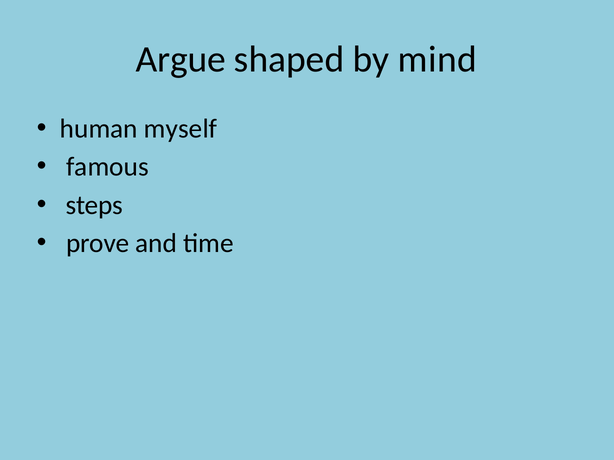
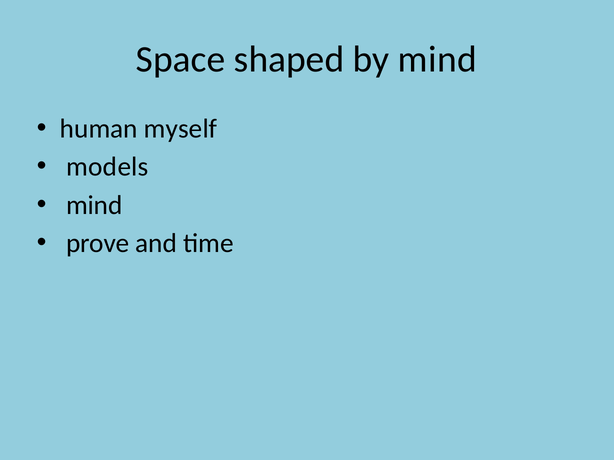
Argue: Argue -> Space
famous: famous -> models
steps at (94, 205): steps -> mind
